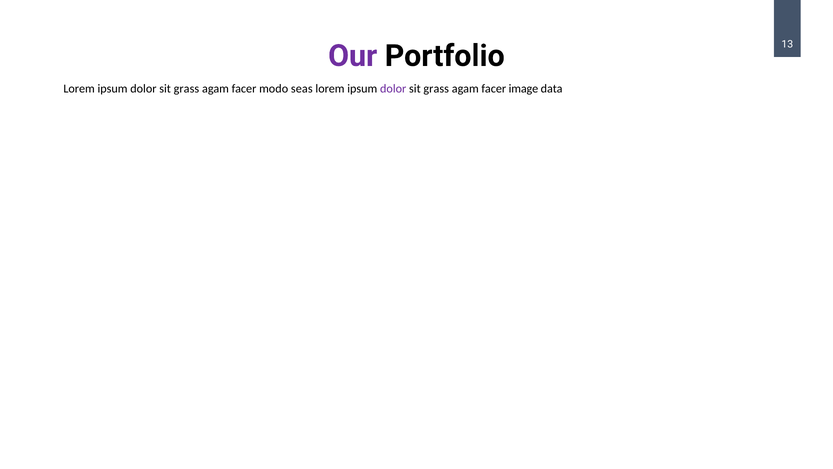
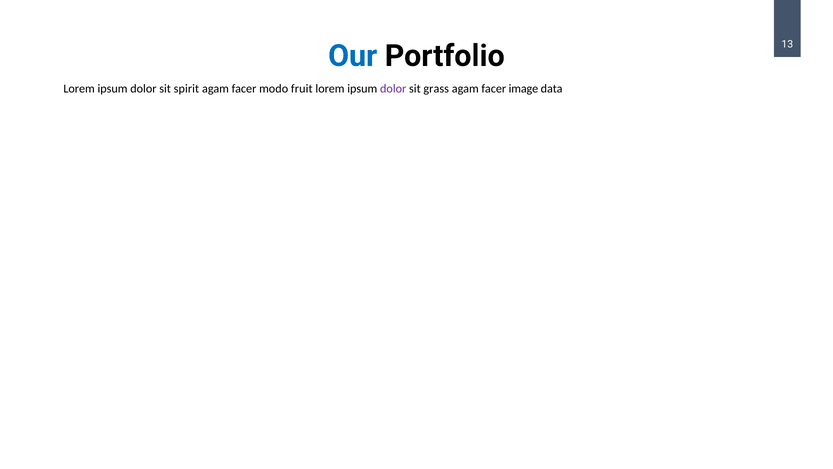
Our colour: purple -> blue
grass at (186, 89): grass -> spirit
seas: seas -> fruit
